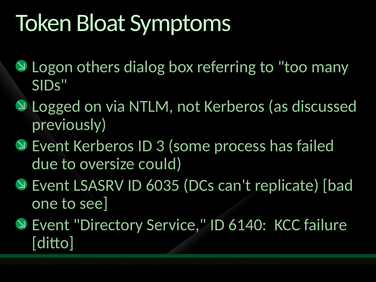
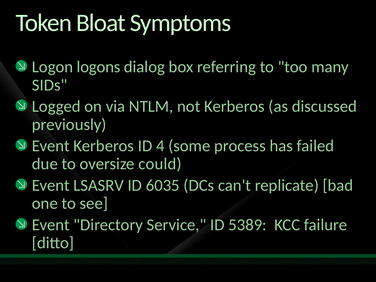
others: others -> logons
3: 3 -> 4
6140: 6140 -> 5389
